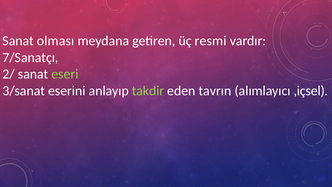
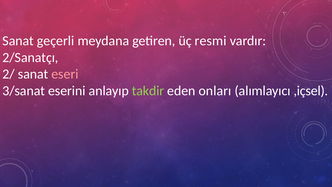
olması: olması -> geçerli
7/Sanatçı: 7/Sanatçı -> 2/Sanatçı
eseri colour: light green -> pink
tavrın: tavrın -> onları
